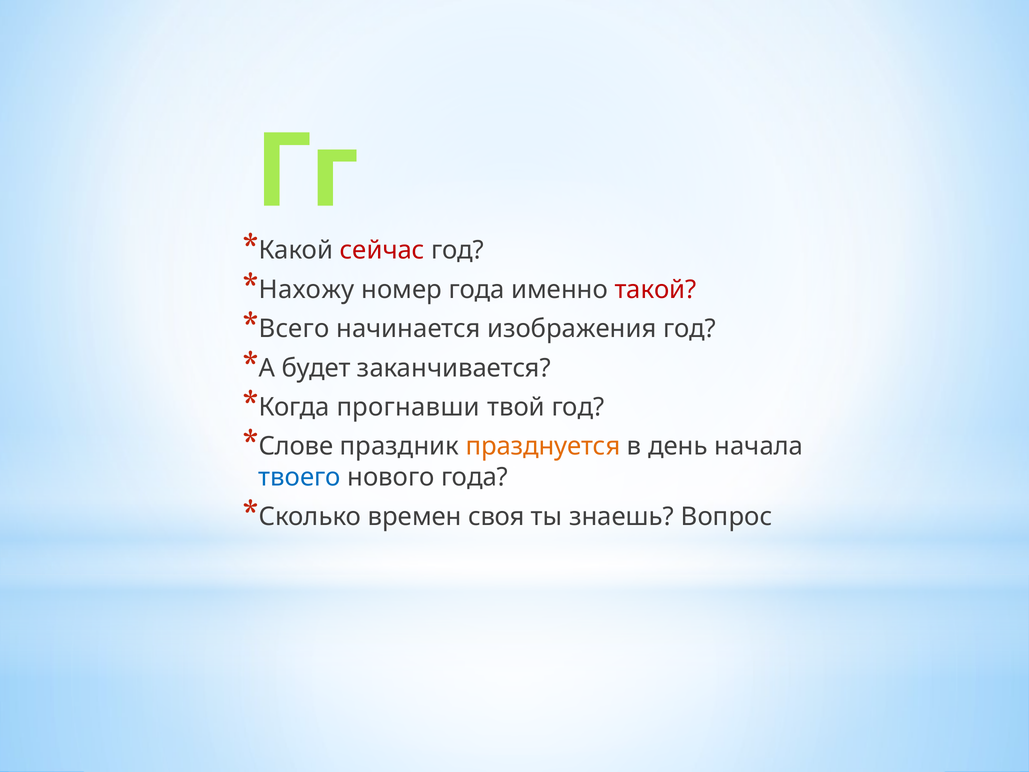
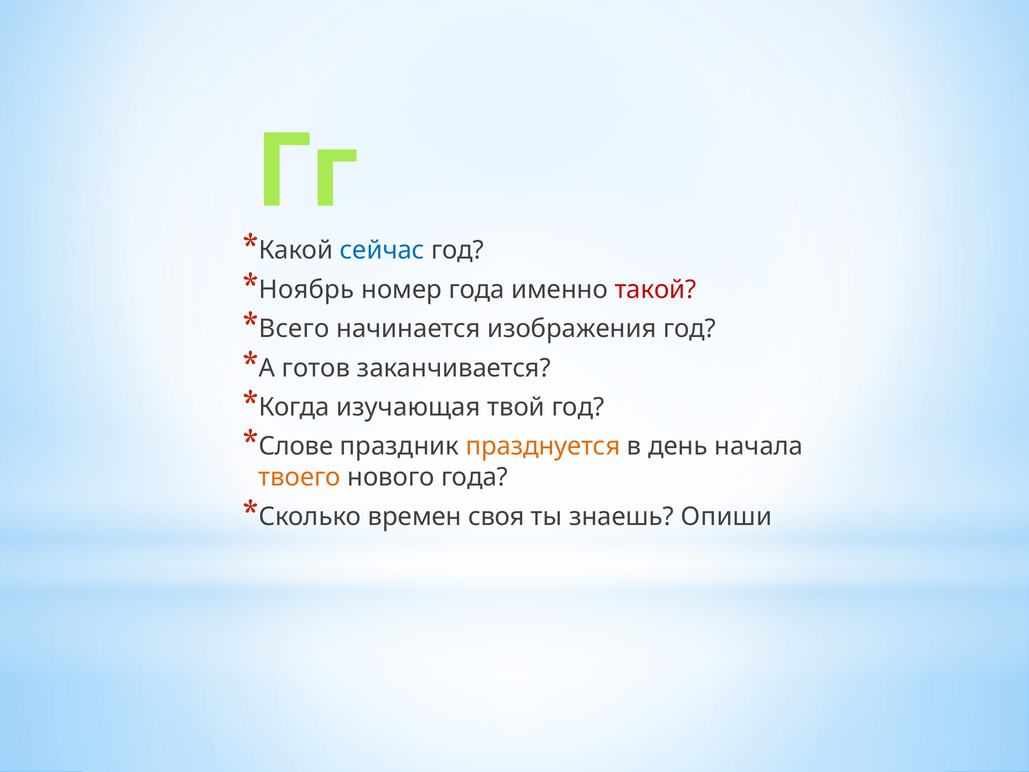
сейчас colour: red -> blue
Нахожу: Нахожу -> Ноябрь
будет: будет -> готов
прогнавши: прогнавши -> изучающая
твоего colour: blue -> orange
Вопрос: Вопрос -> Опиши
